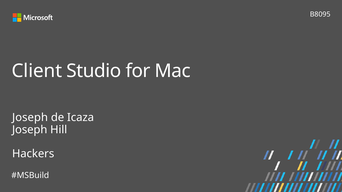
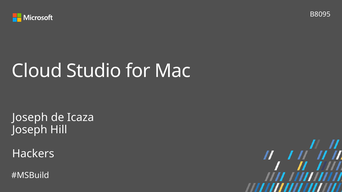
Client: Client -> Cloud
